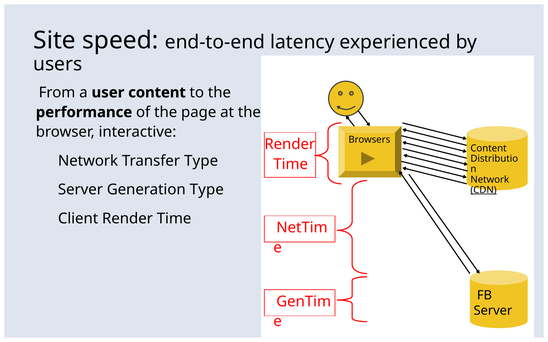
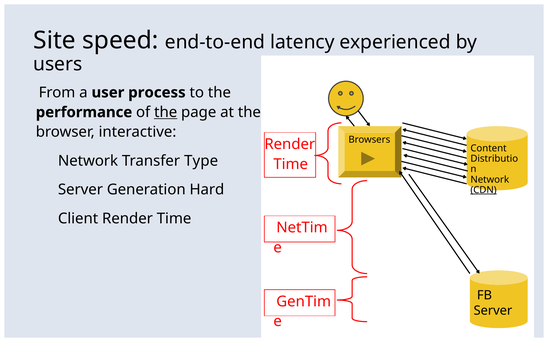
user content: content -> process
the at (166, 112) underline: none -> present
Generation Type: Type -> Hard
